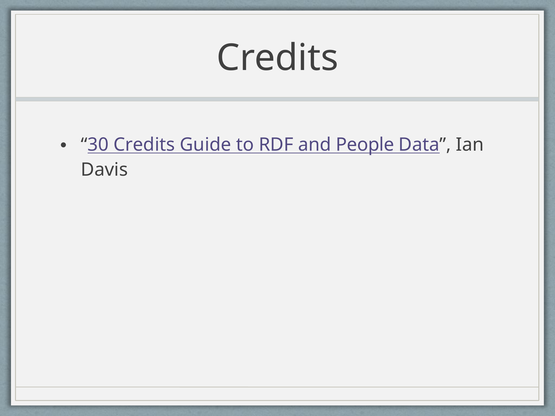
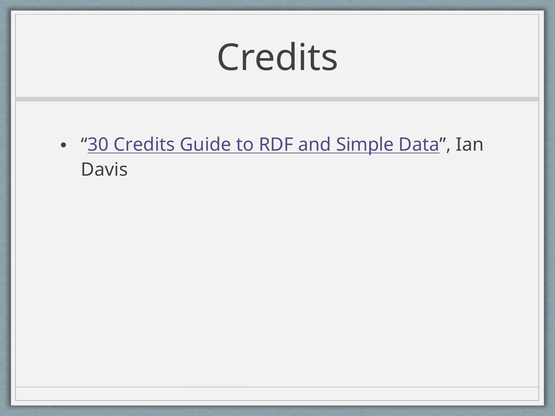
People: People -> Simple
